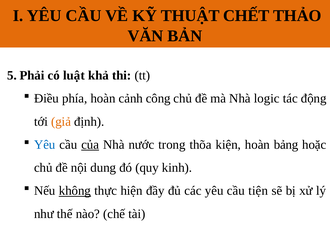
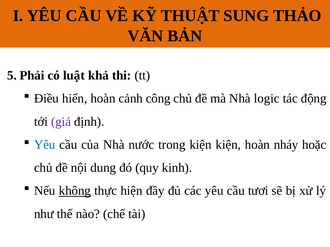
CHẾT: CHẾT -> SUNG
phía: phía -> hiển
giả colour: orange -> purple
của underline: present -> none
trong thõa: thõa -> kiện
bảng: bảng -> nháy
tiện: tiện -> tươi
